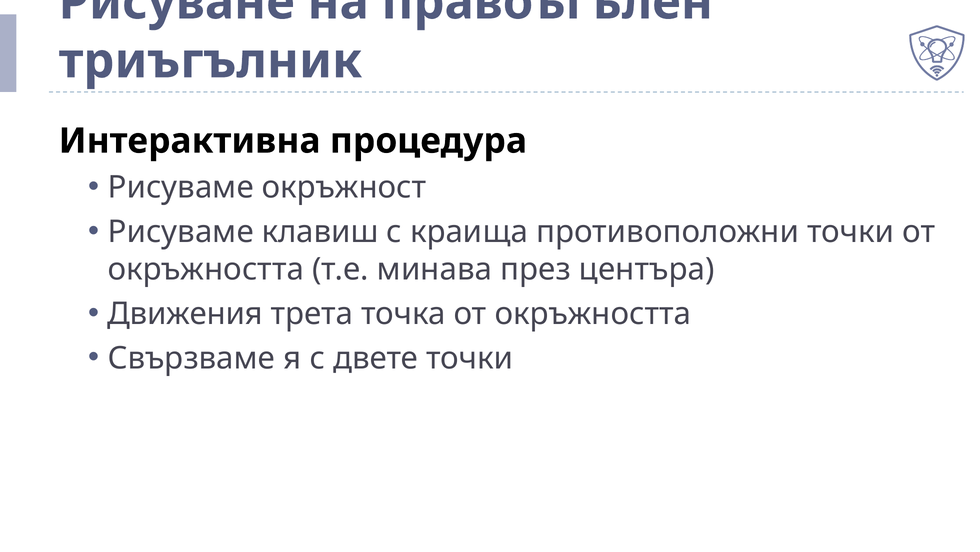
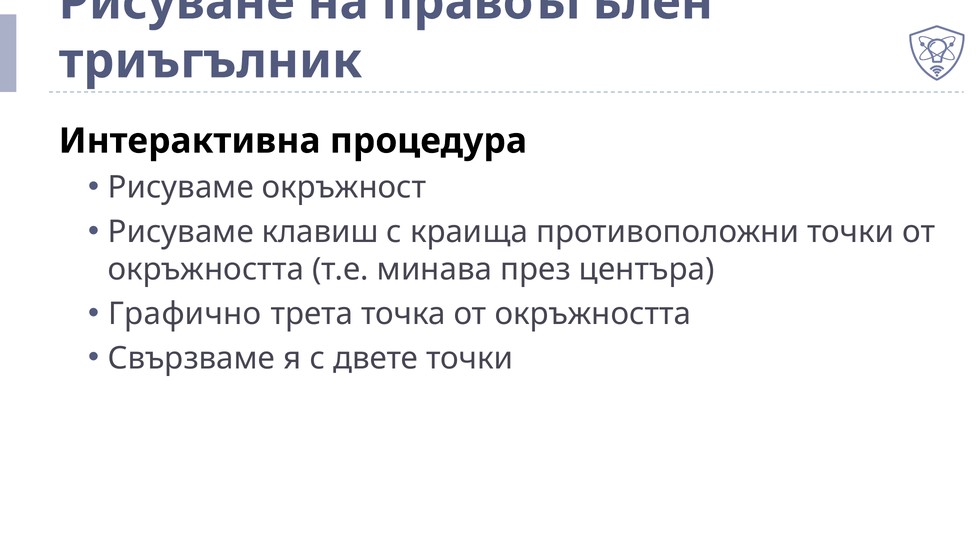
Движения: Движения -> Графично
